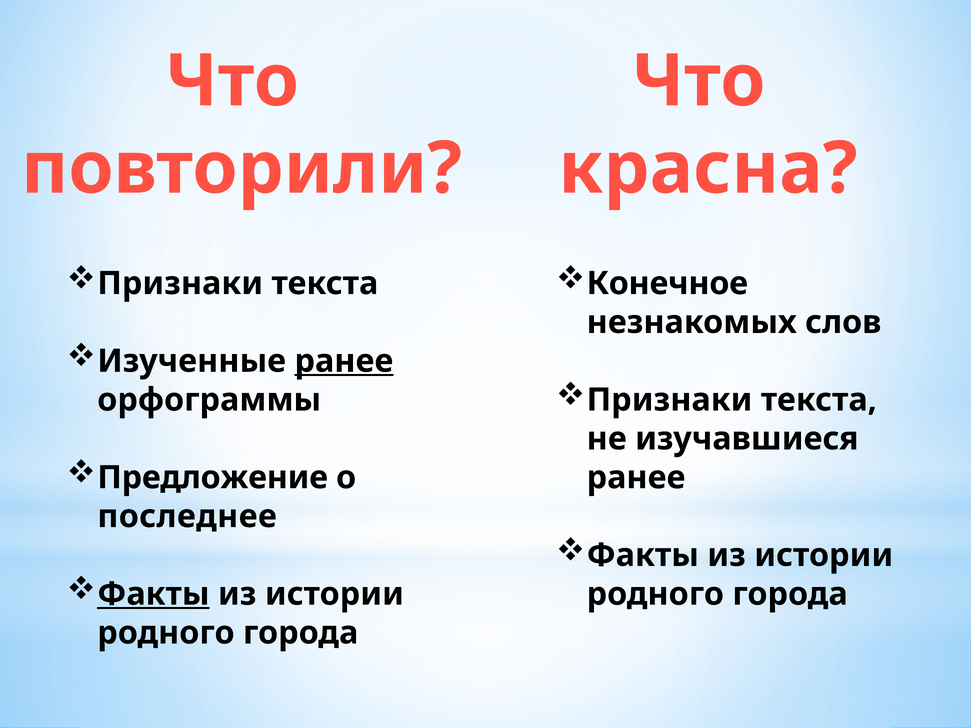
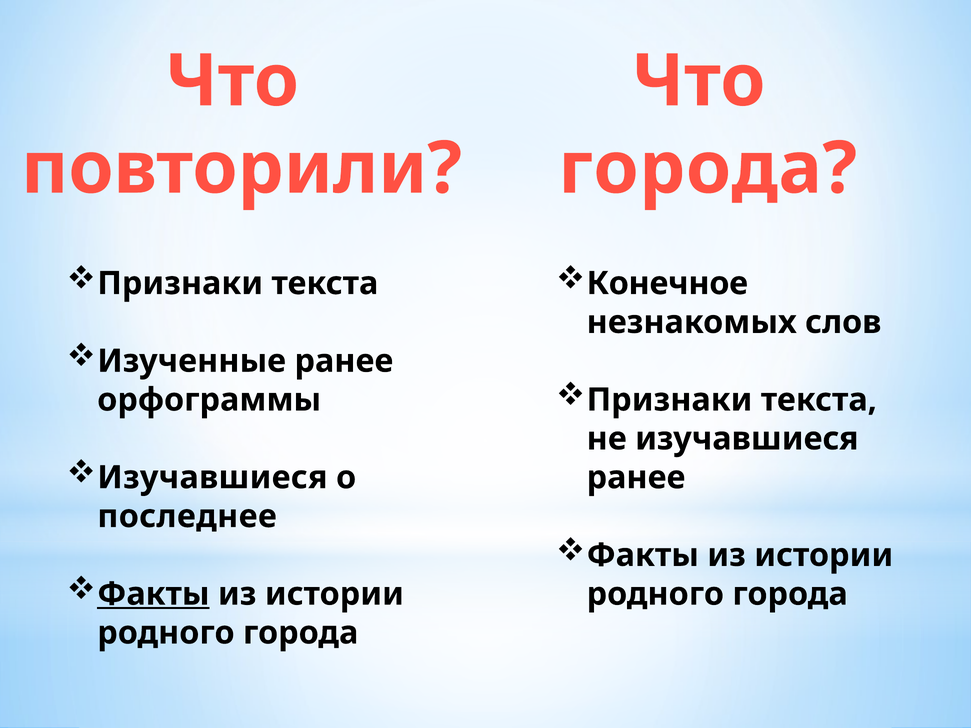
красна at (708, 169): красна -> города
ранее at (344, 361) underline: present -> none
Предложение at (213, 478): Предложение -> Изучавшиеся
